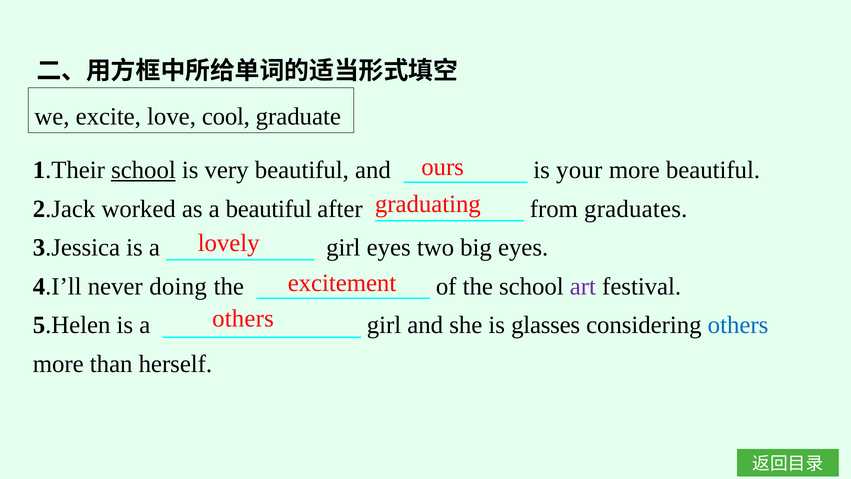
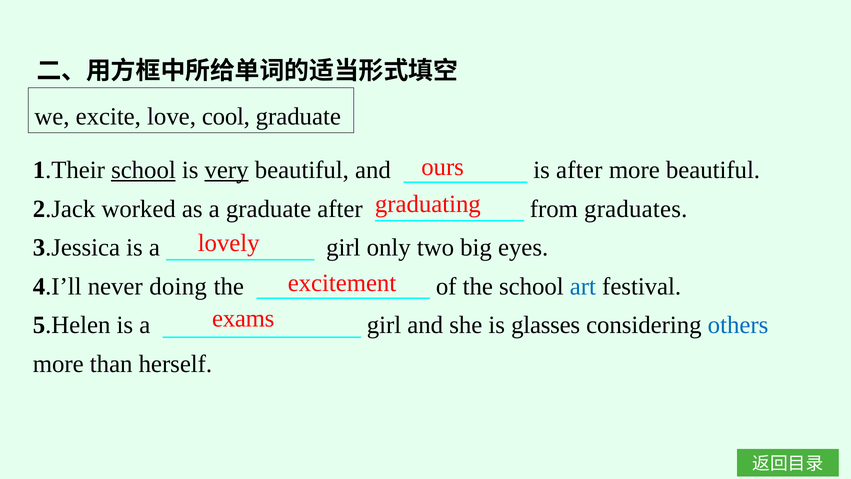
very underline: none -> present
is your: your -> after
a beautiful: beautiful -> graduate
girl eyes: eyes -> only
art colour: purple -> blue
others at (243, 319): others -> exams
